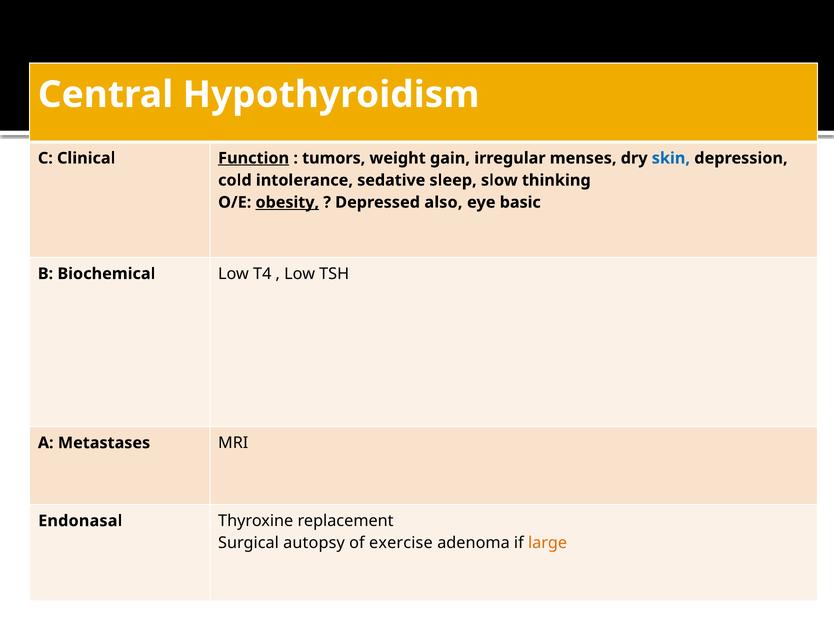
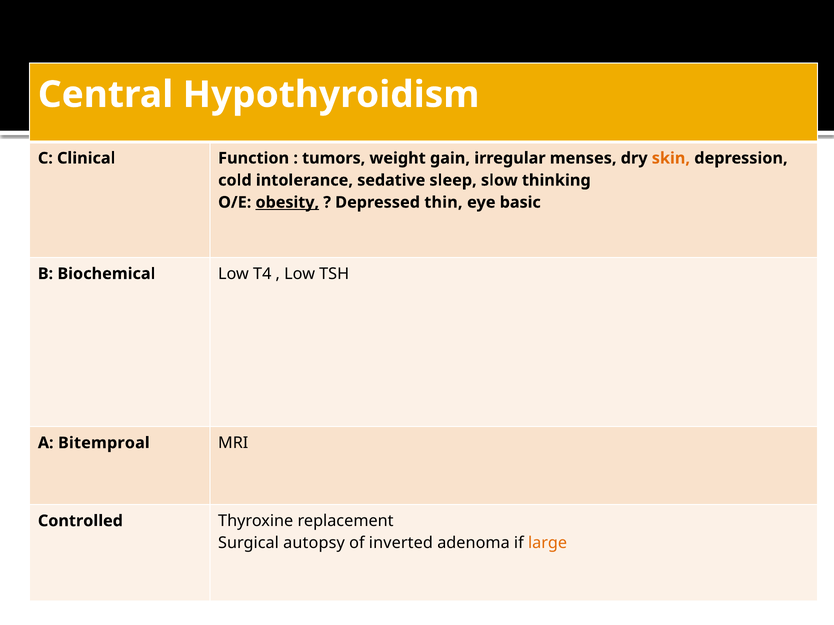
Function underline: present -> none
skin colour: blue -> orange
also: also -> thin
Metastases: Metastases -> Bitemproal
Endonasal: Endonasal -> Controlled
exercise: exercise -> inverted
